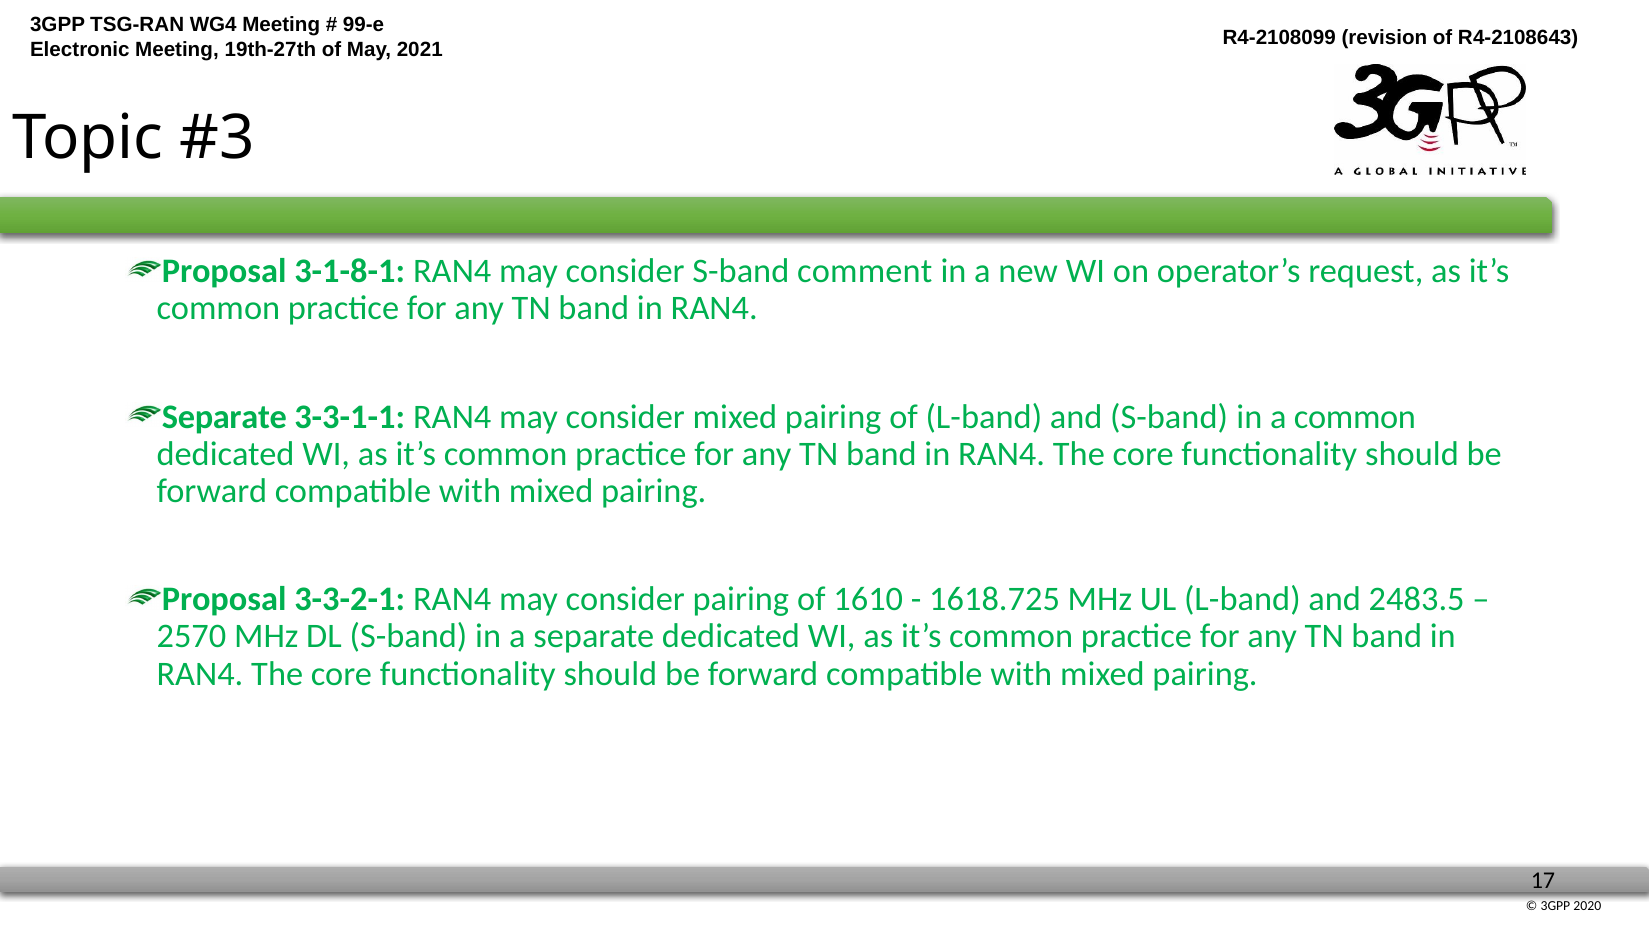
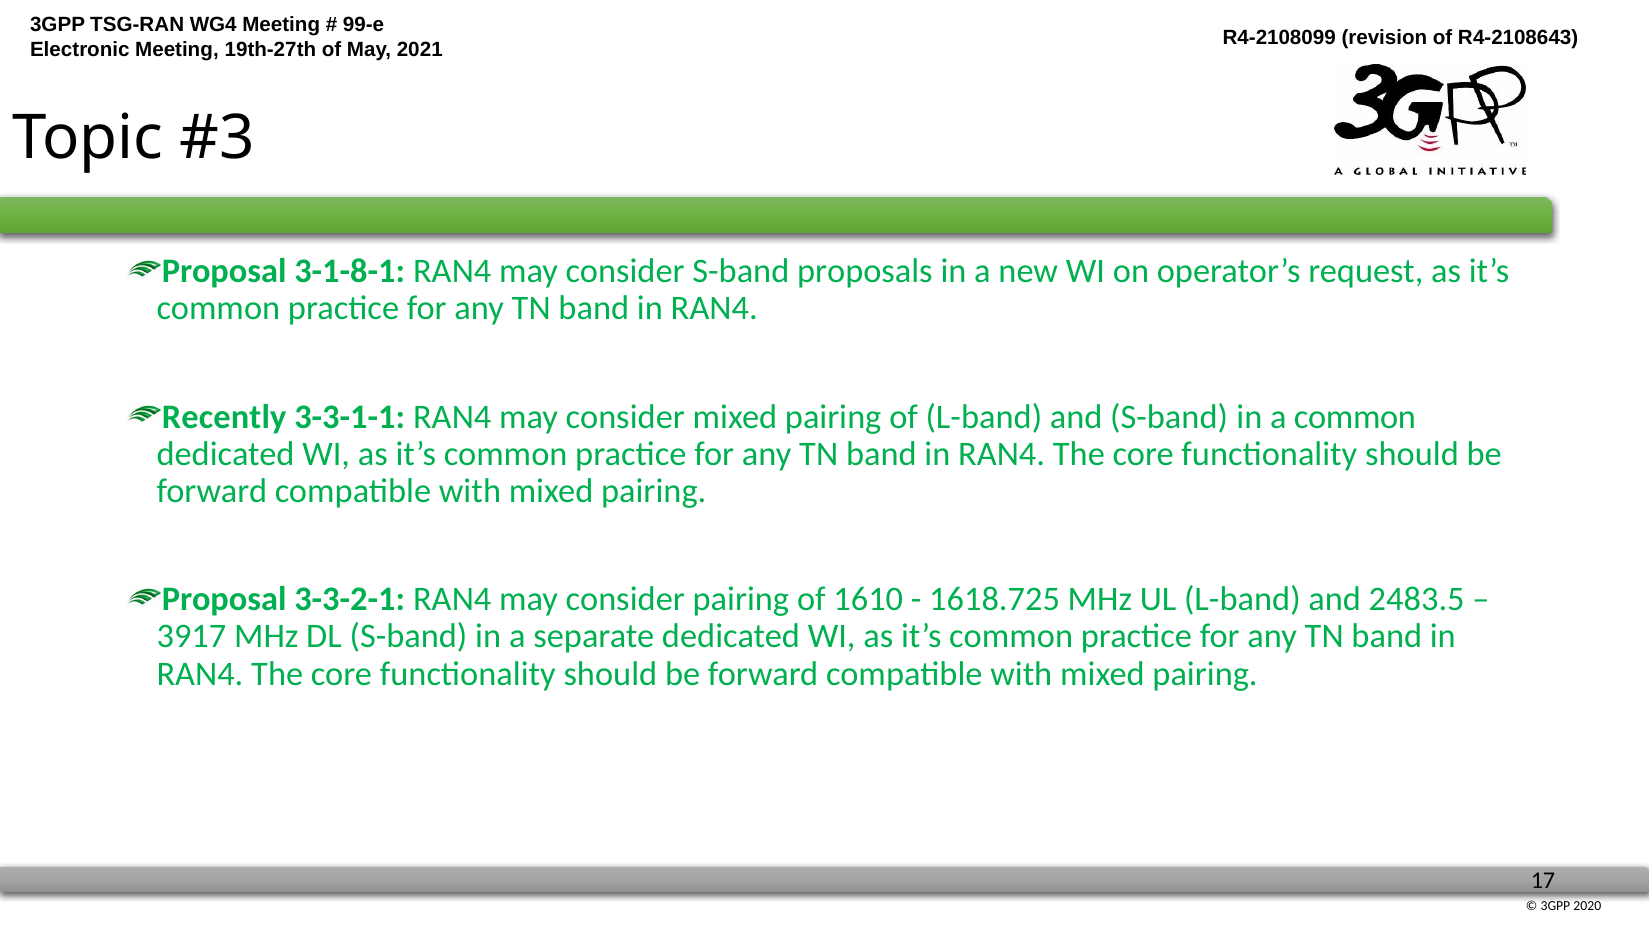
comment: comment -> proposals
Separate at (224, 417): Separate -> Recently
2570: 2570 -> 3917
